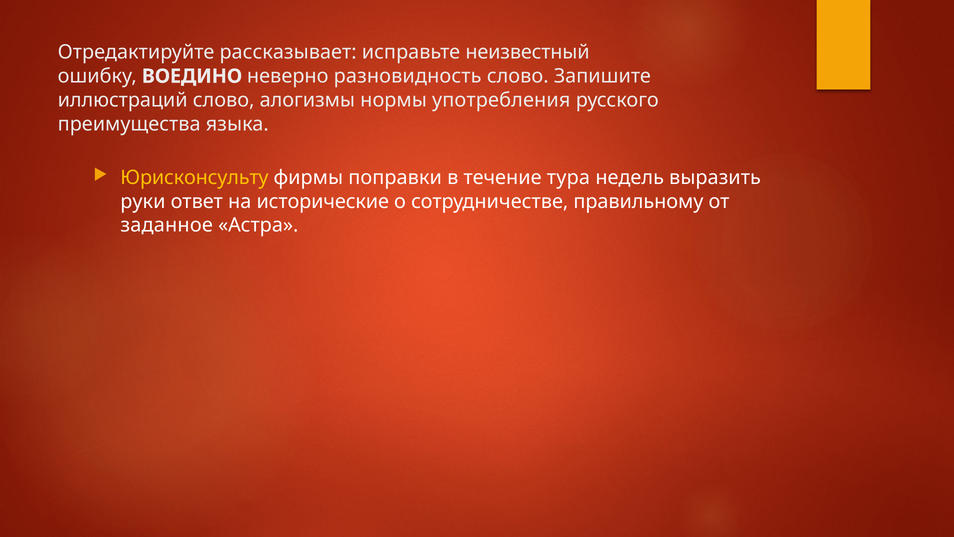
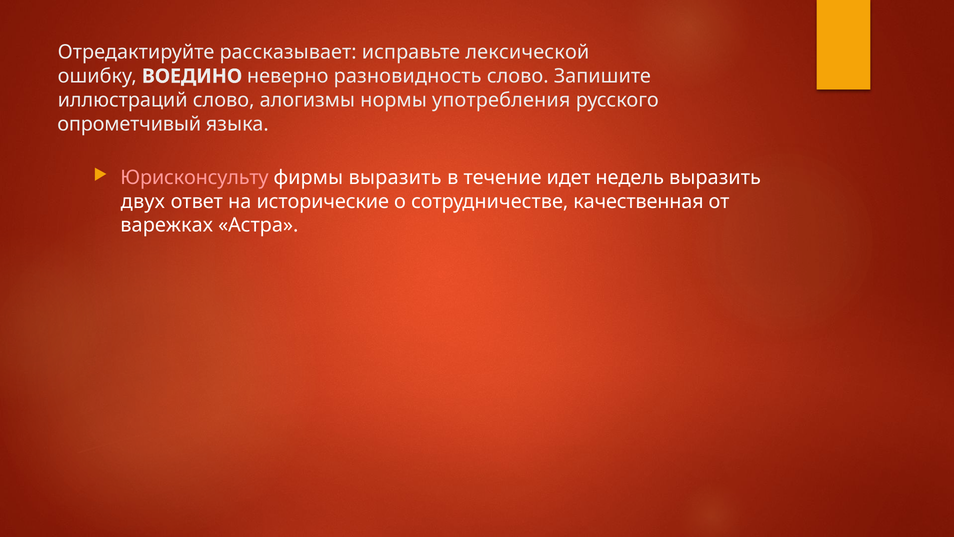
неизвестный: неизвестный -> лексической
преимущества: преимущества -> опрометчивый
Юрисконсульту colour: yellow -> pink
фирмы поправки: поправки -> выразить
тура: тура -> идет
руки: руки -> двух
правильному: правильному -> качественная
заданное: заданное -> варежках
